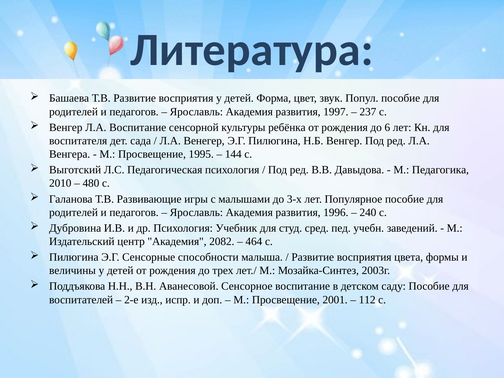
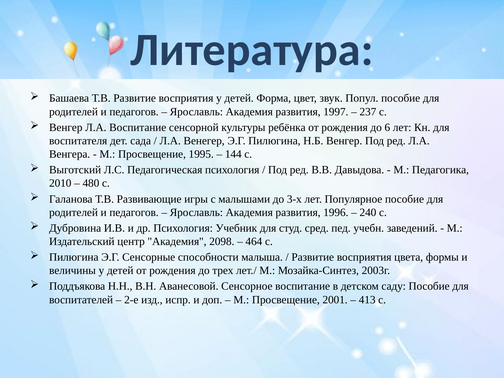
2082: 2082 -> 2098
112: 112 -> 413
